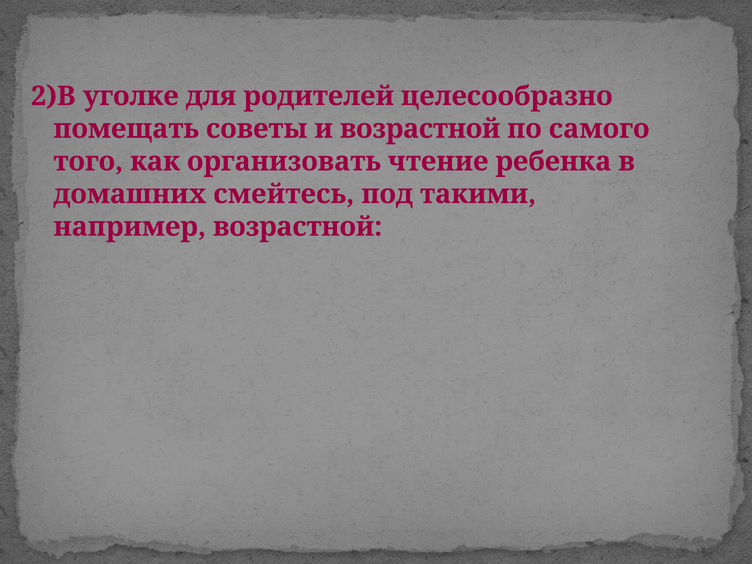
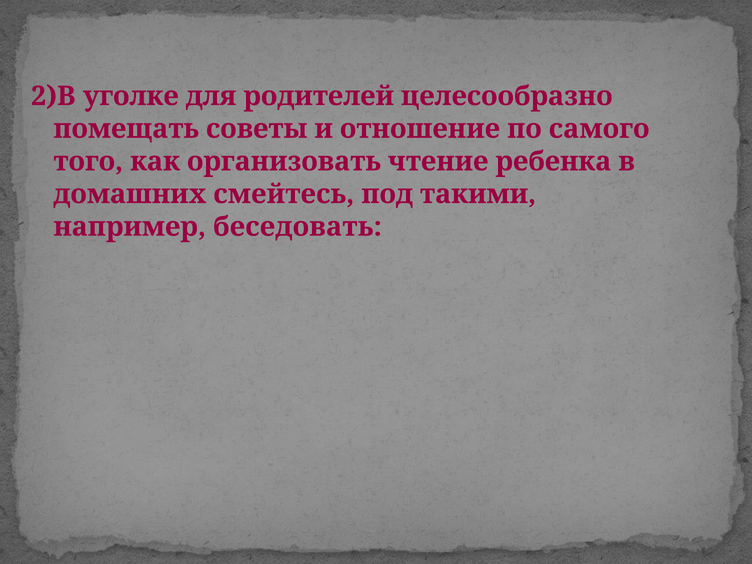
и возрастной: возрастной -> отношение
например возрастной: возрастной -> беседовать
